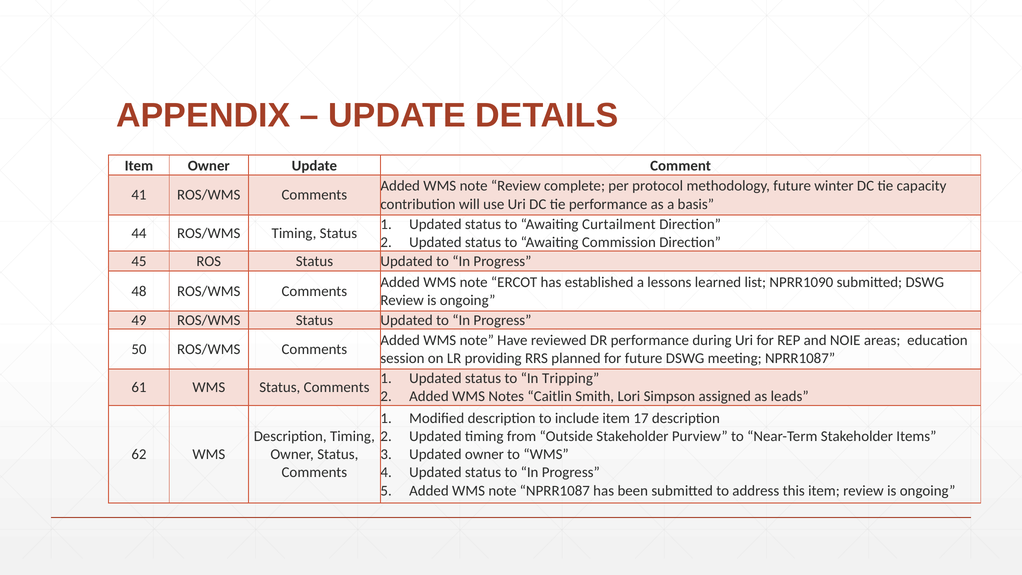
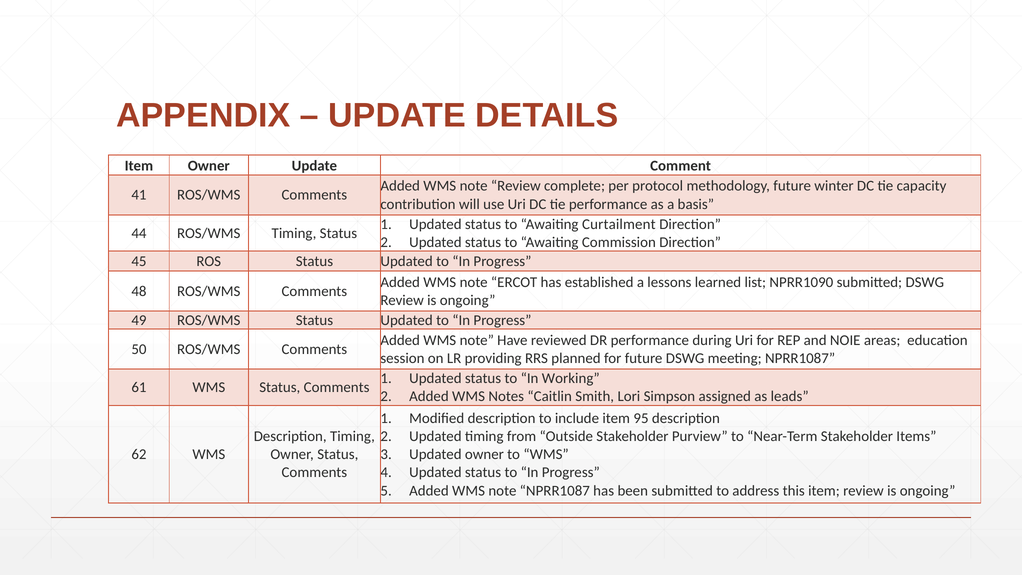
Tripping: Tripping -> Working
17: 17 -> 95
